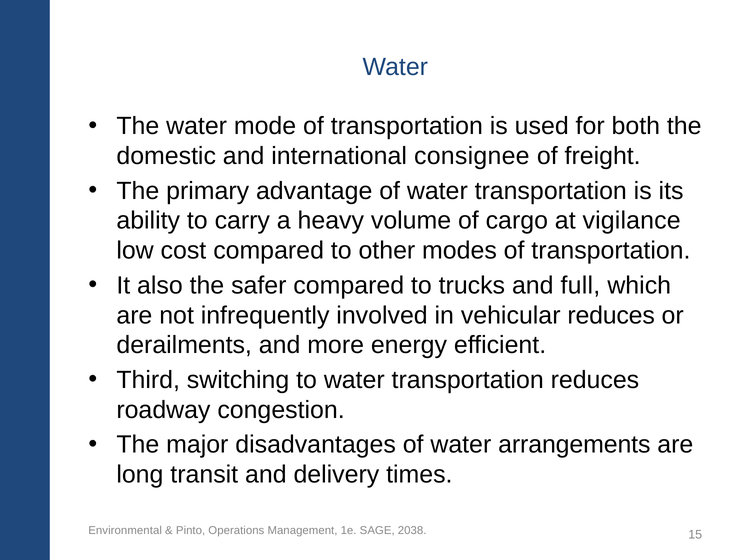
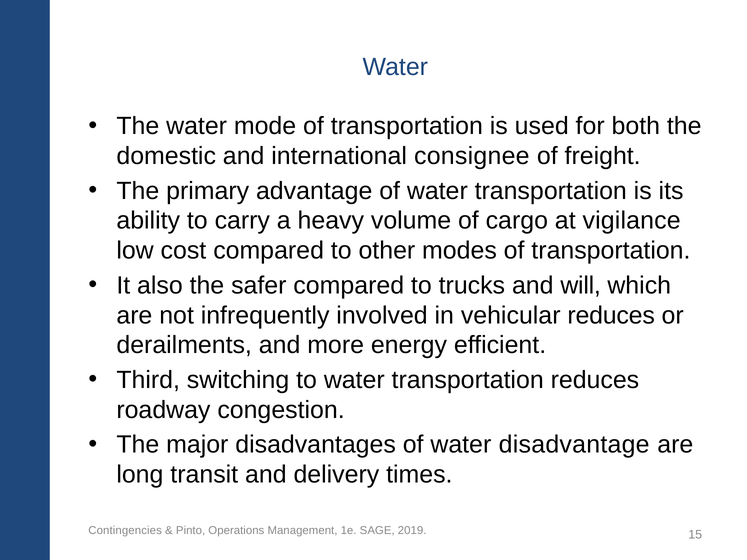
full: full -> will
arrangements: arrangements -> disadvantage
Environmental: Environmental -> Contingencies
2038: 2038 -> 2019
